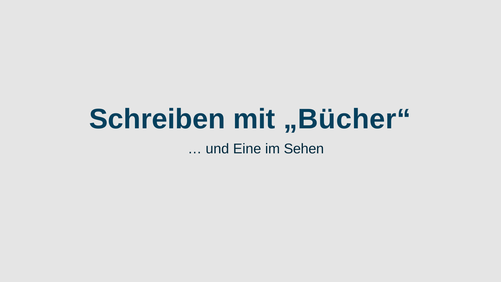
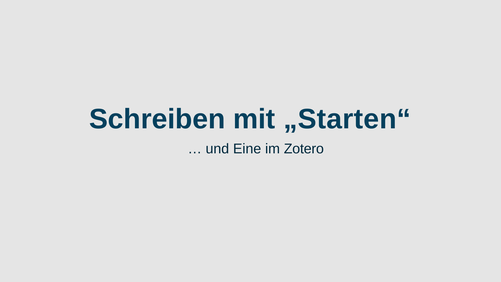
„Bücher“: „Bücher“ -> „Starten“
Sehen: Sehen -> Zotero
